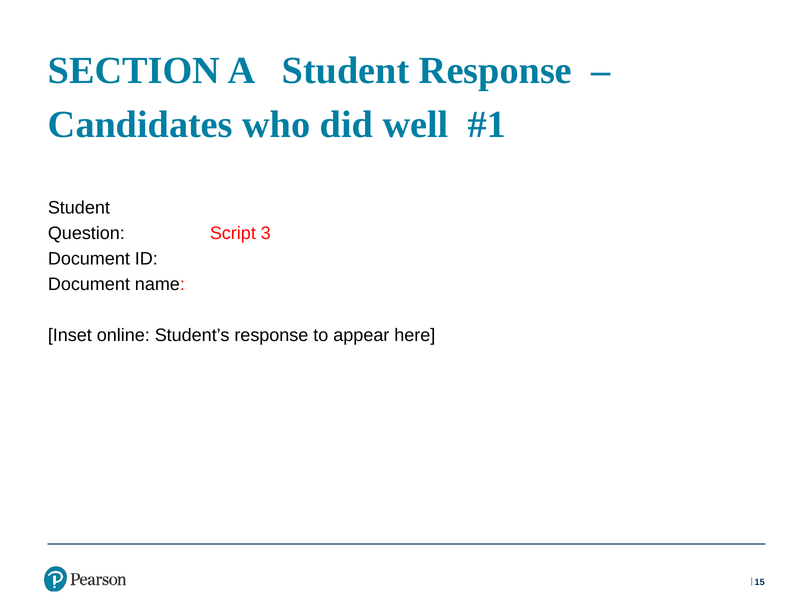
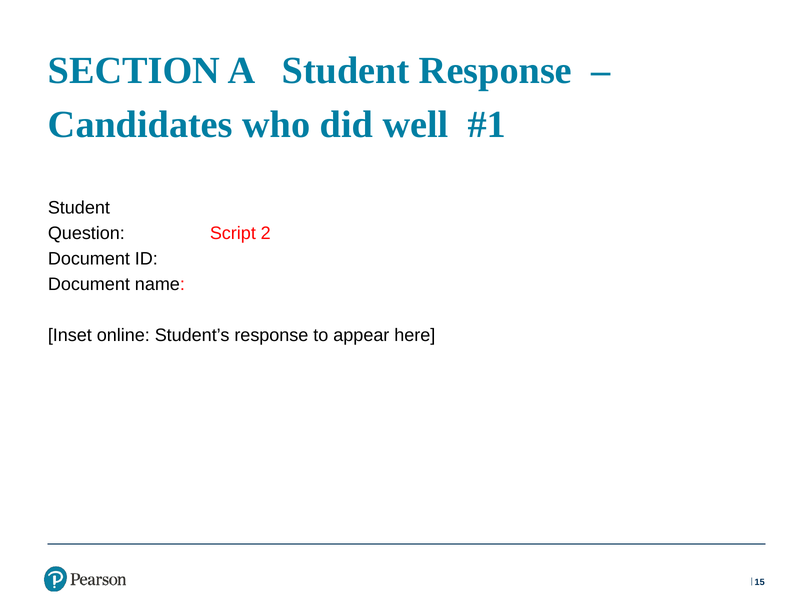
3: 3 -> 2
